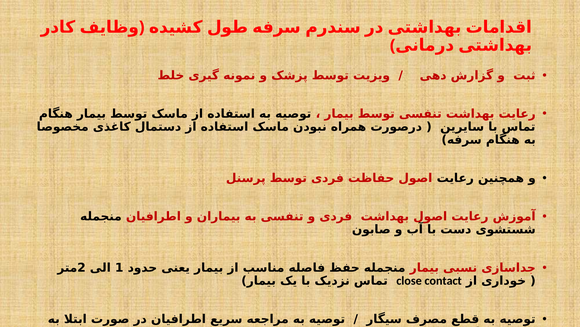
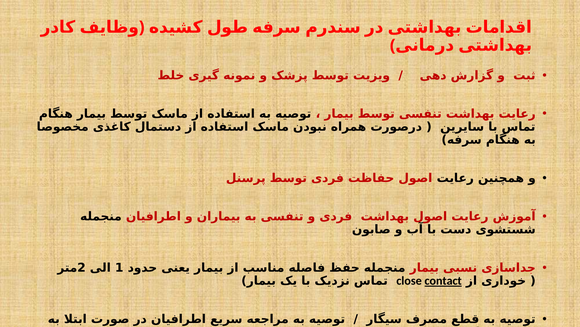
contact underline: none -> present
